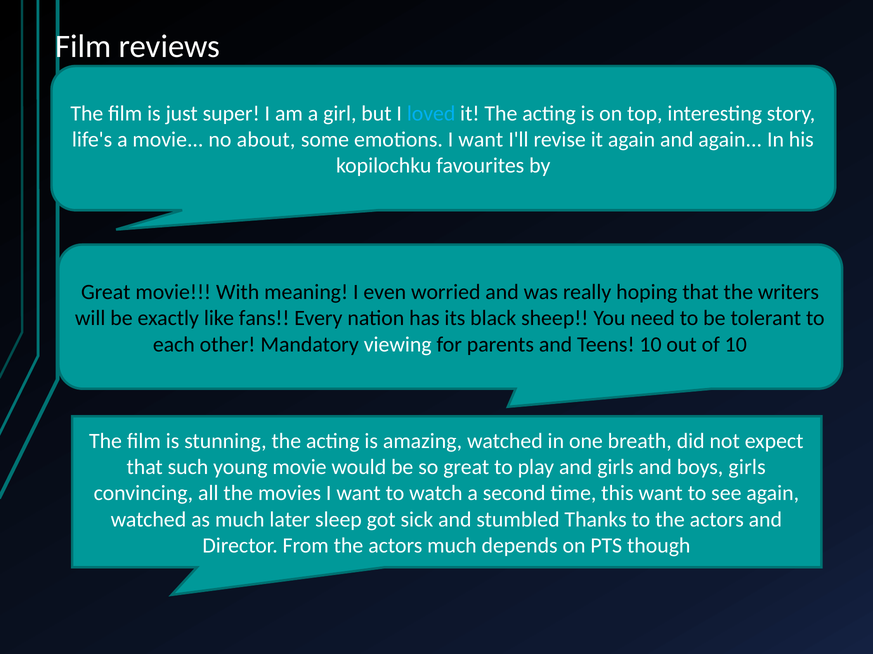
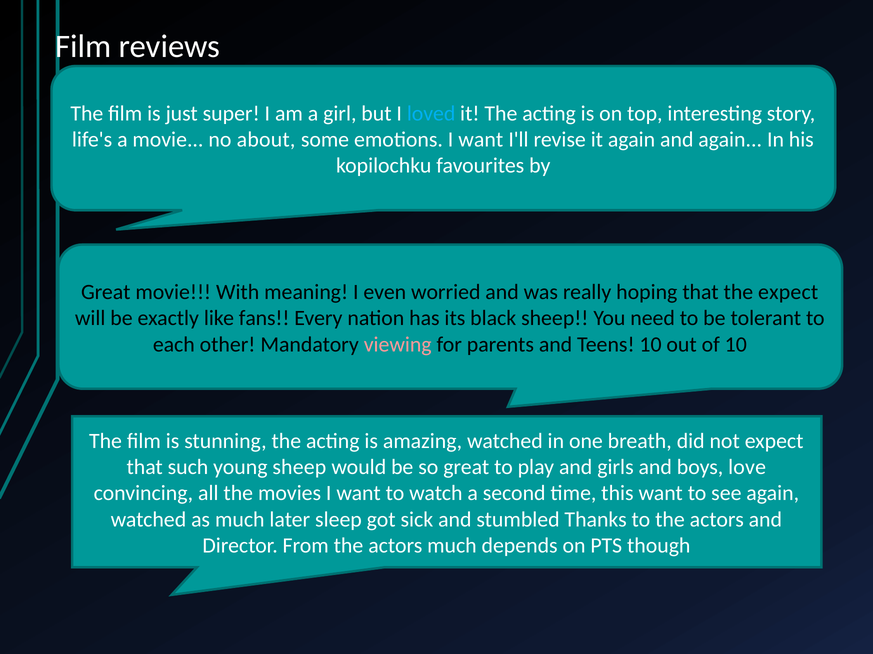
the writers: writers -> expect
viewing colour: white -> pink
young movie: movie -> sheep
boys girls: girls -> love
